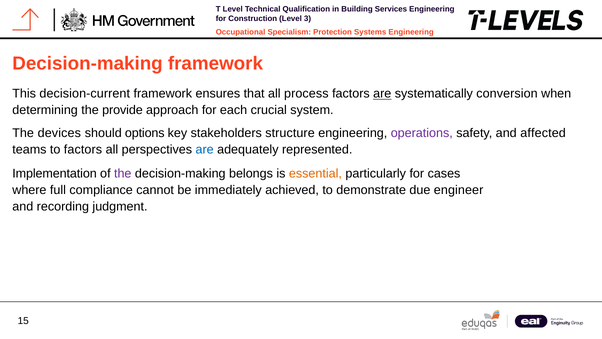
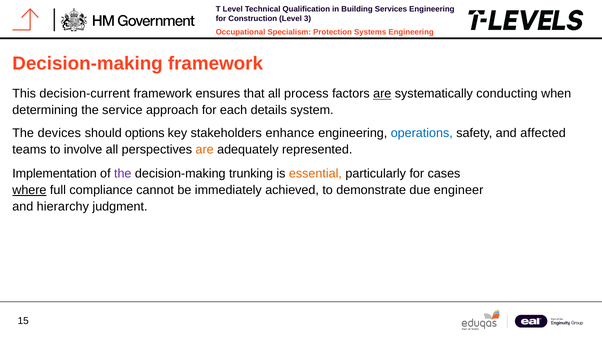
conversion: conversion -> conducting
provide: provide -> service
crucial: crucial -> details
structure: structure -> enhance
operations colour: purple -> blue
to factors: factors -> involve
are at (205, 150) colour: blue -> orange
belongs: belongs -> trunking
where underline: none -> present
recording: recording -> hierarchy
